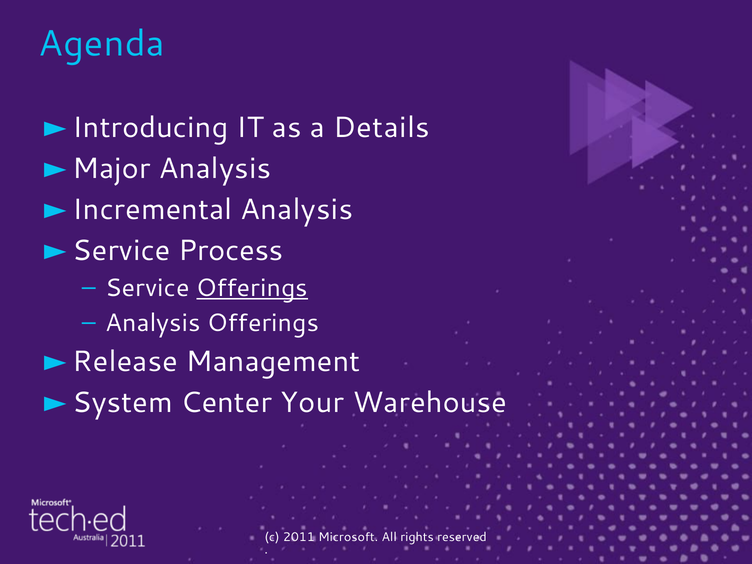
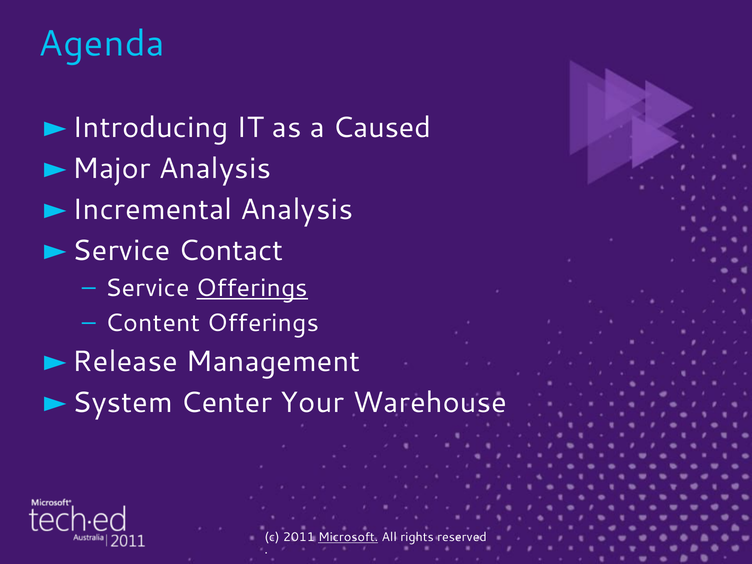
Details: Details -> Caused
Process: Process -> Contact
Analysis at (153, 323): Analysis -> Content
Microsoft underline: none -> present
